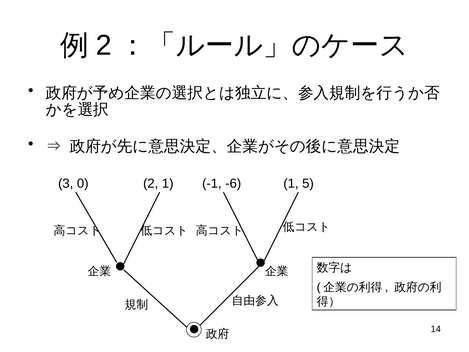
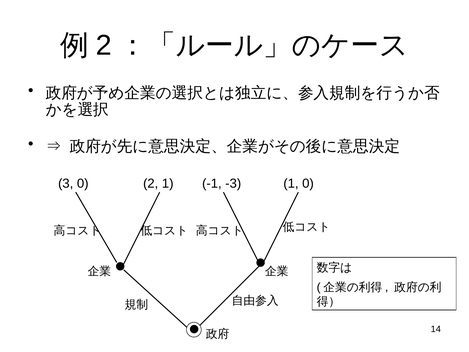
-6: -6 -> -3
1 5: 5 -> 0
